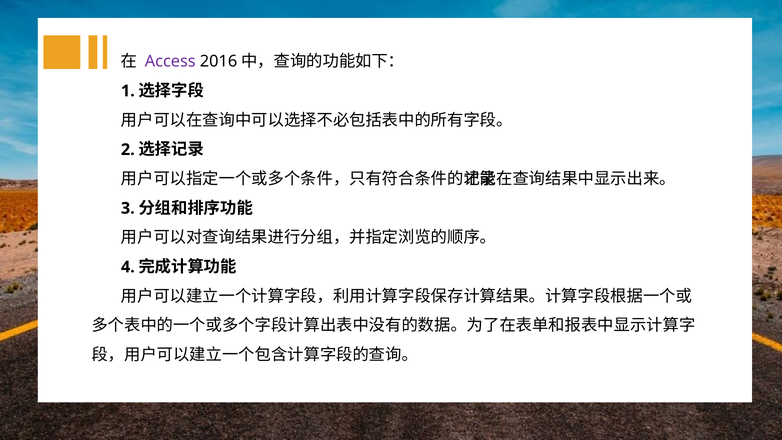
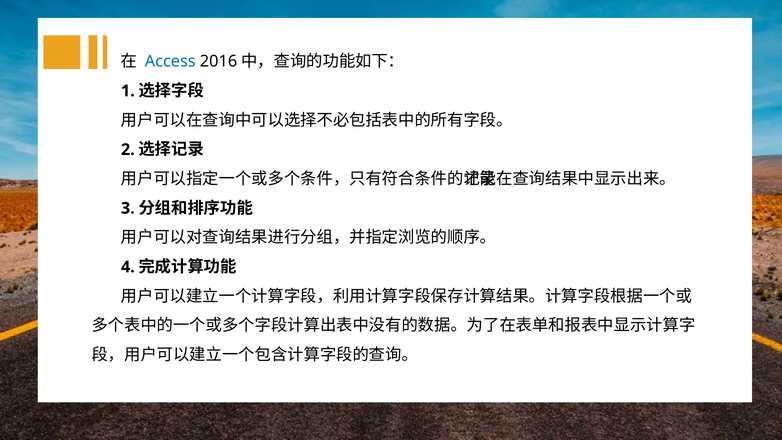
Access colour: purple -> blue
